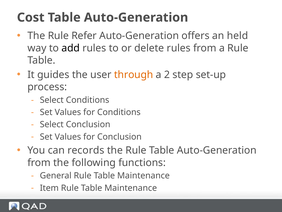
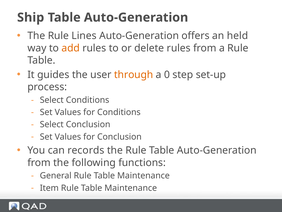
Cost: Cost -> Ship
Refer: Refer -> Lines
add colour: black -> orange
2: 2 -> 0
